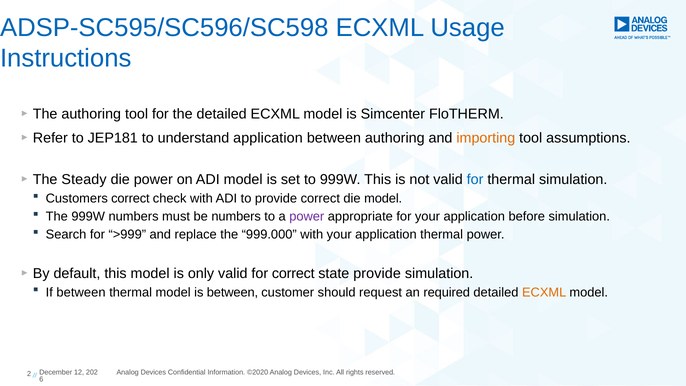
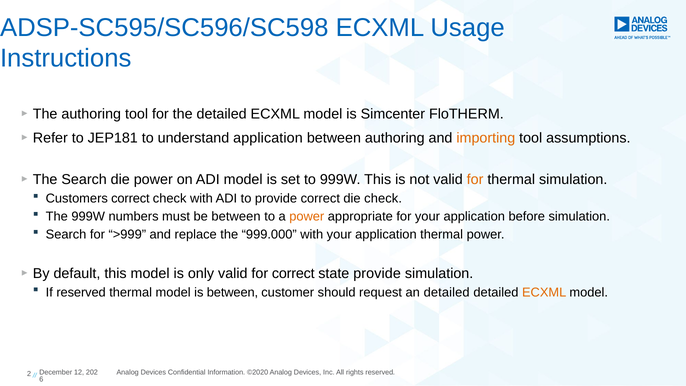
The Steady: Steady -> Search
for at (475, 180) colour: blue -> orange
die model: model -> check
be numbers: numbers -> between
power at (307, 216) colour: purple -> orange
If between: between -> reserved
an required: required -> detailed
